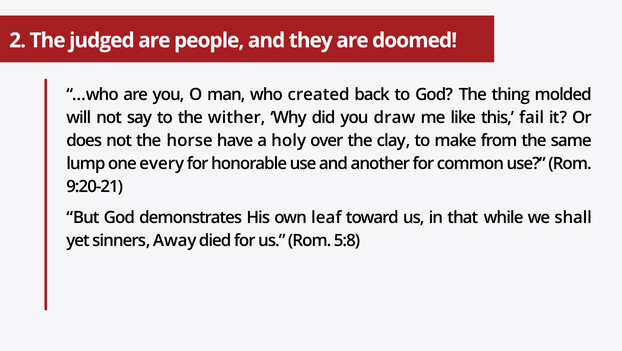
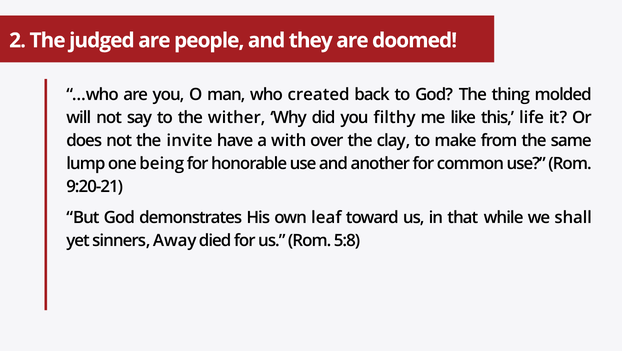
draw: draw -> filthy
fail: fail -> life
horse: horse -> invite
holy: holy -> with
every: every -> being
